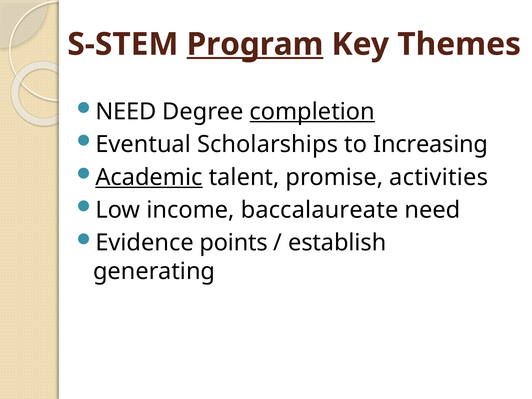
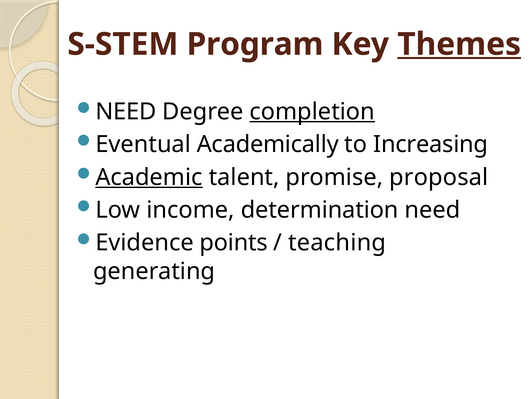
Program underline: present -> none
Themes underline: none -> present
Scholarships: Scholarships -> Academically
activities: activities -> proposal
baccalaureate: baccalaureate -> determination
establish: establish -> teaching
